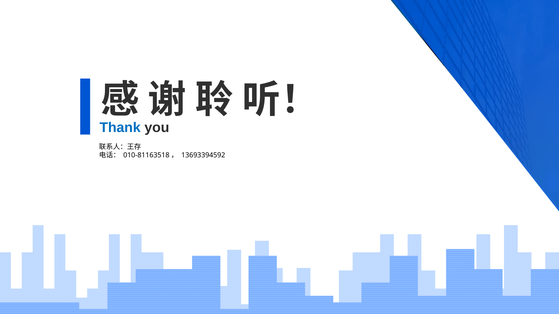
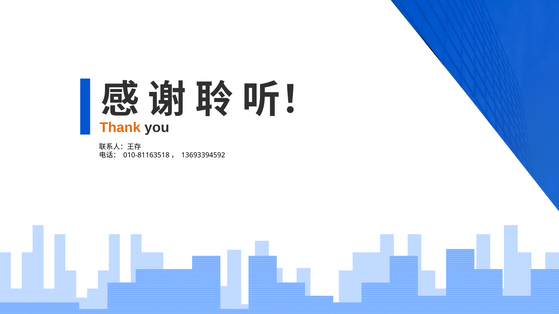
Thank colour: blue -> orange
